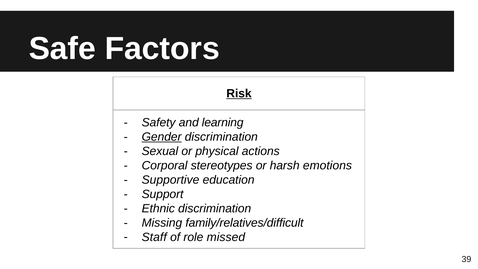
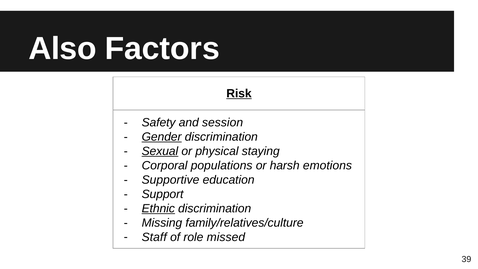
Safe: Safe -> Also
learning: learning -> session
Sexual underline: none -> present
actions: actions -> staying
stereotypes: stereotypes -> populations
Ethnic underline: none -> present
family/relatives/difficult: family/relatives/difficult -> family/relatives/culture
